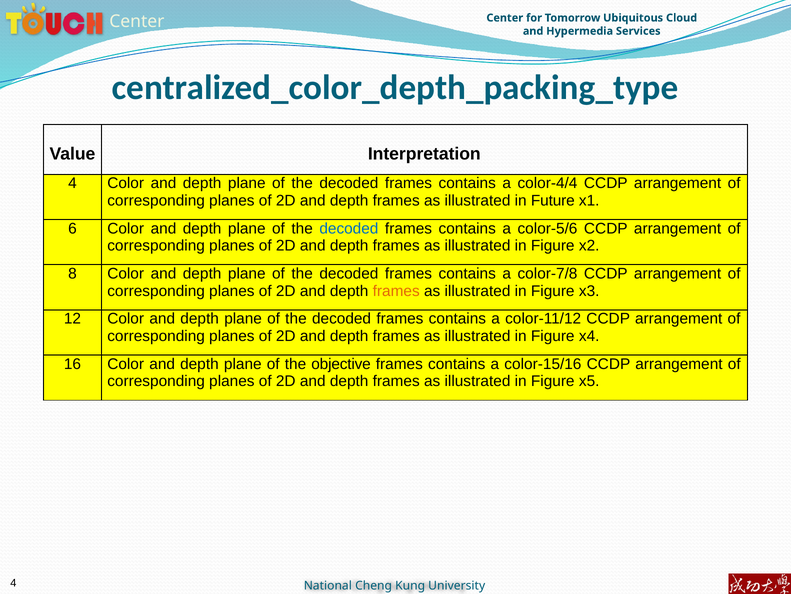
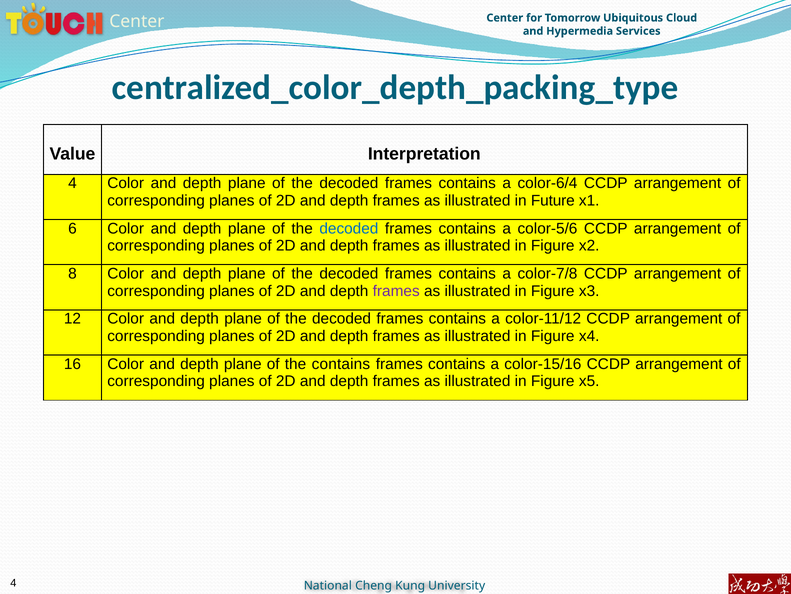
color-4/4: color-4/4 -> color-6/4
frames at (396, 291) colour: orange -> purple
the objective: objective -> contains
